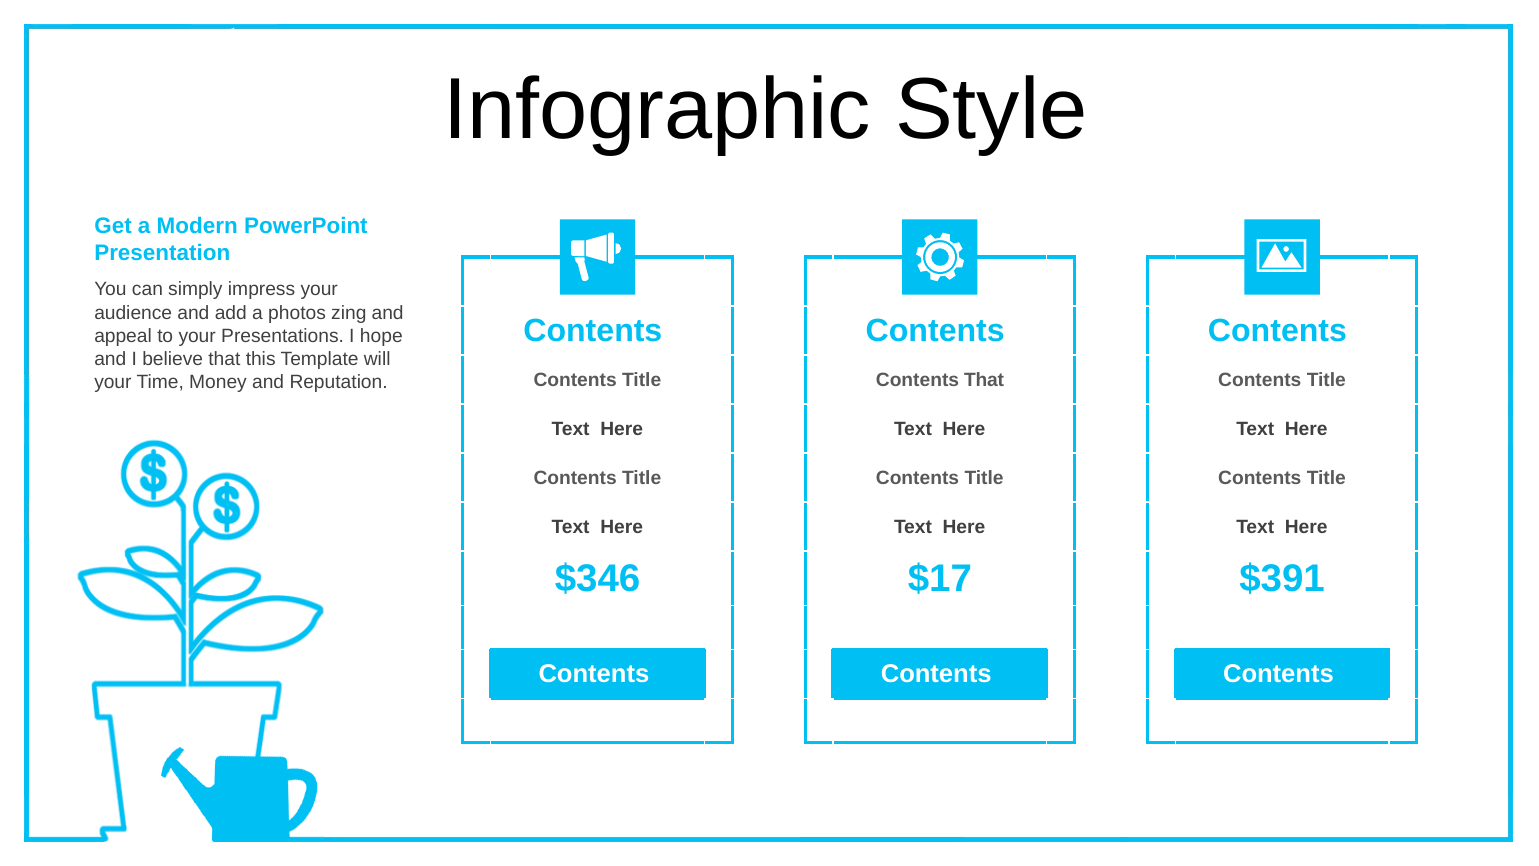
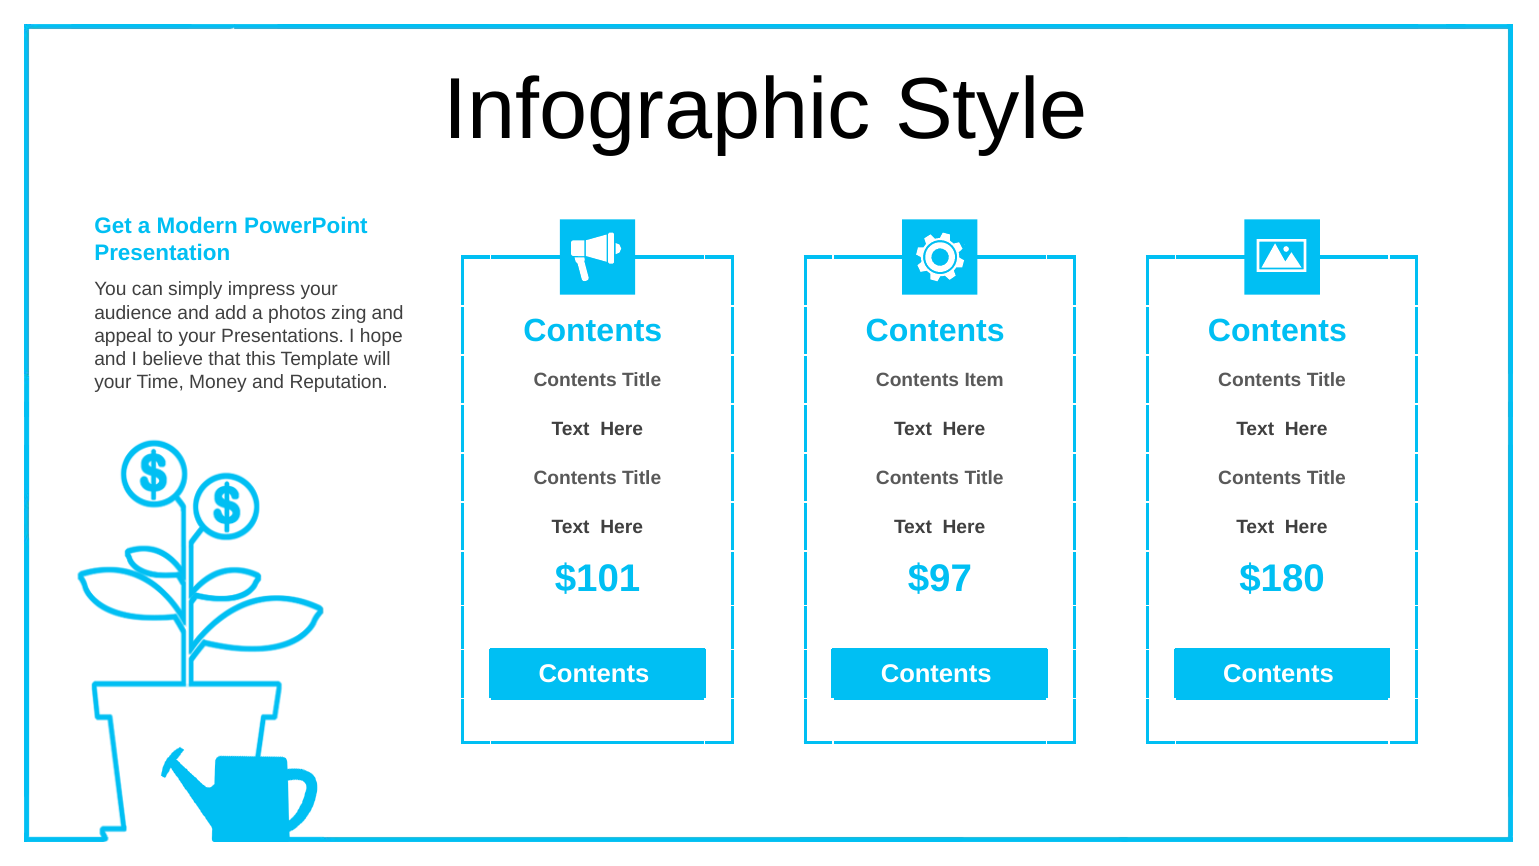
Contents That: That -> Item
$346: $346 -> $101
$17: $17 -> $97
$391: $391 -> $180
